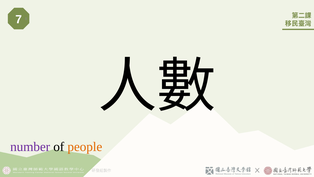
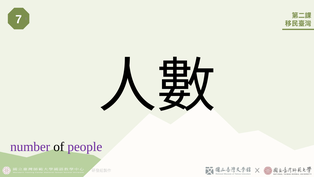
people colour: orange -> purple
